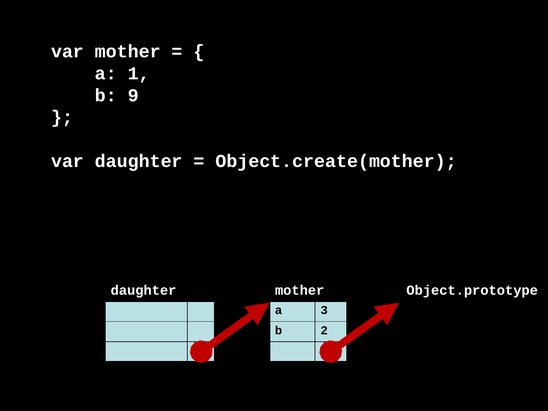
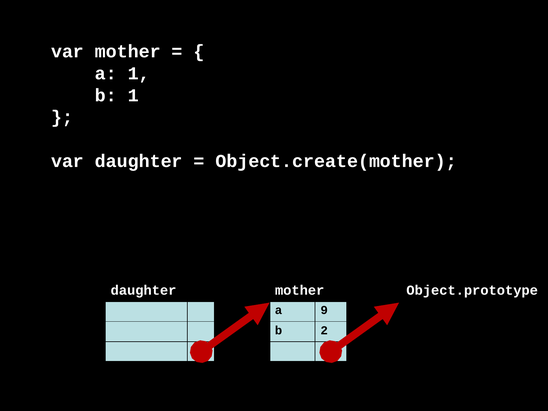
b 9: 9 -> 1
3: 3 -> 9
